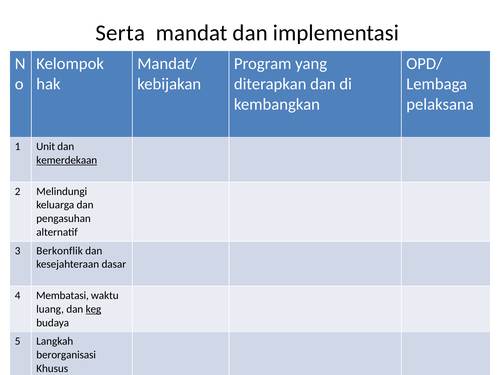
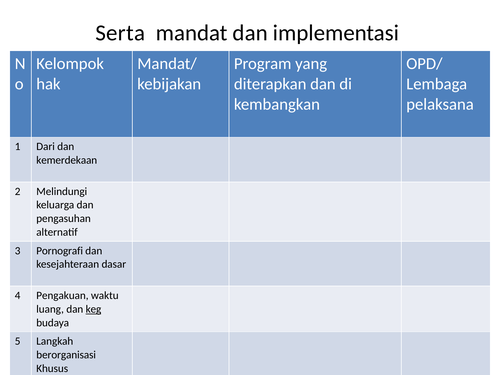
Unit: Unit -> Dari
kemerdekaan underline: present -> none
Berkonflik: Berkonflik -> Pornografi
Membatasi: Membatasi -> Pengakuan
